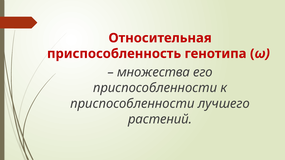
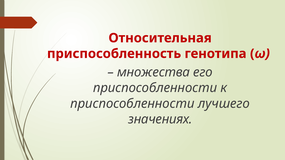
растений: растений -> значениях
